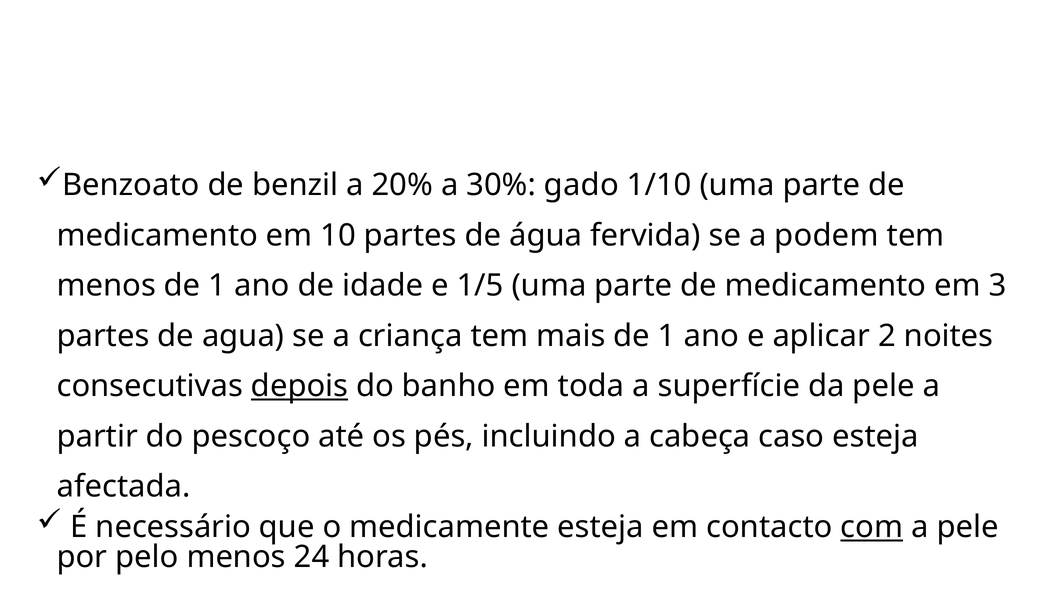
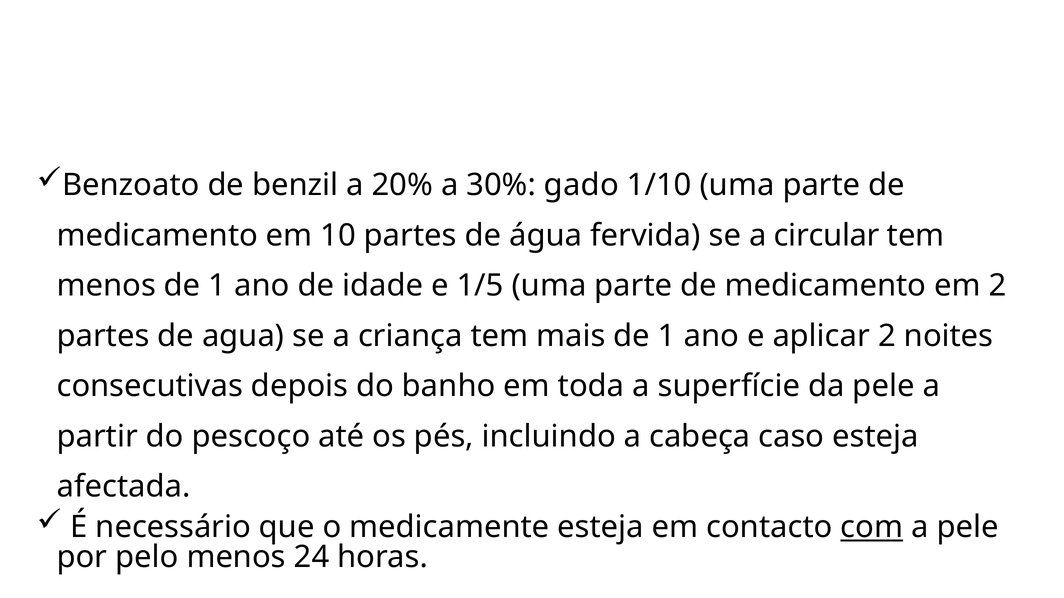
podem: podem -> circular
em 3: 3 -> 2
depois underline: present -> none
